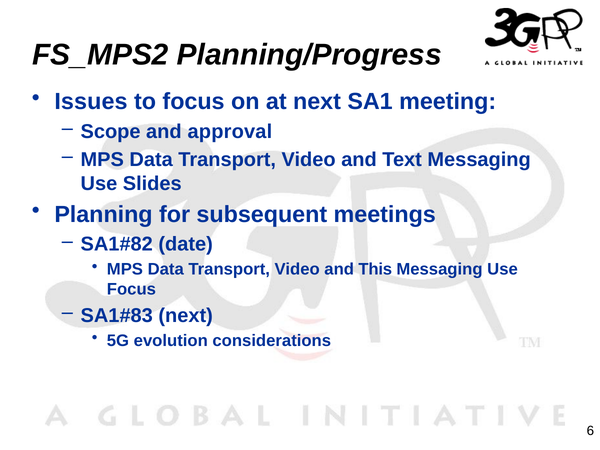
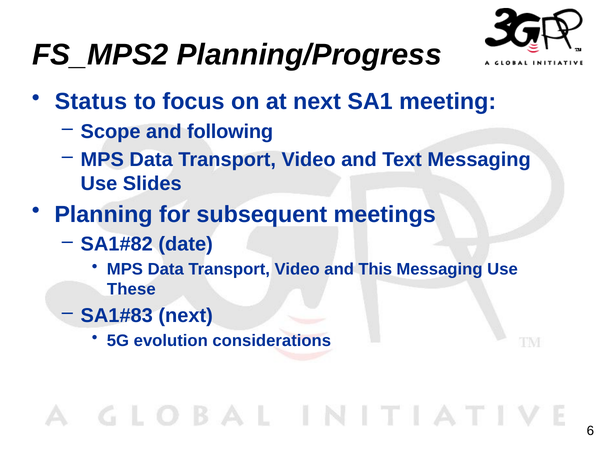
Issues: Issues -> Status
approval: approval -> following
Focus at (131, 289): Focus -> These
